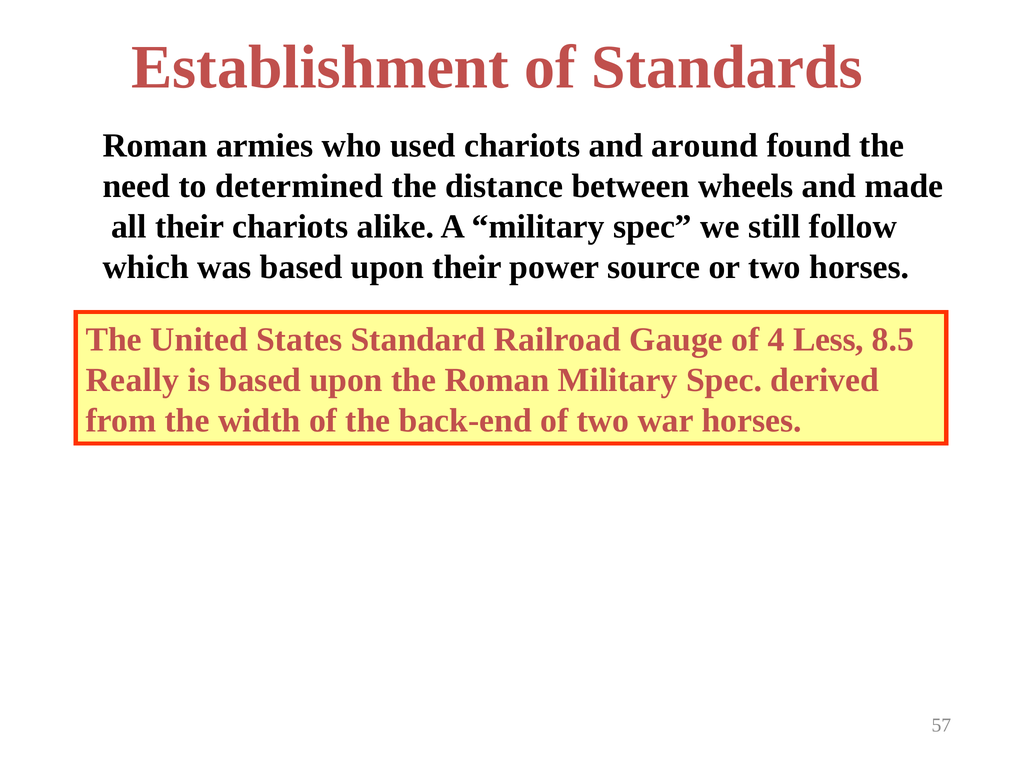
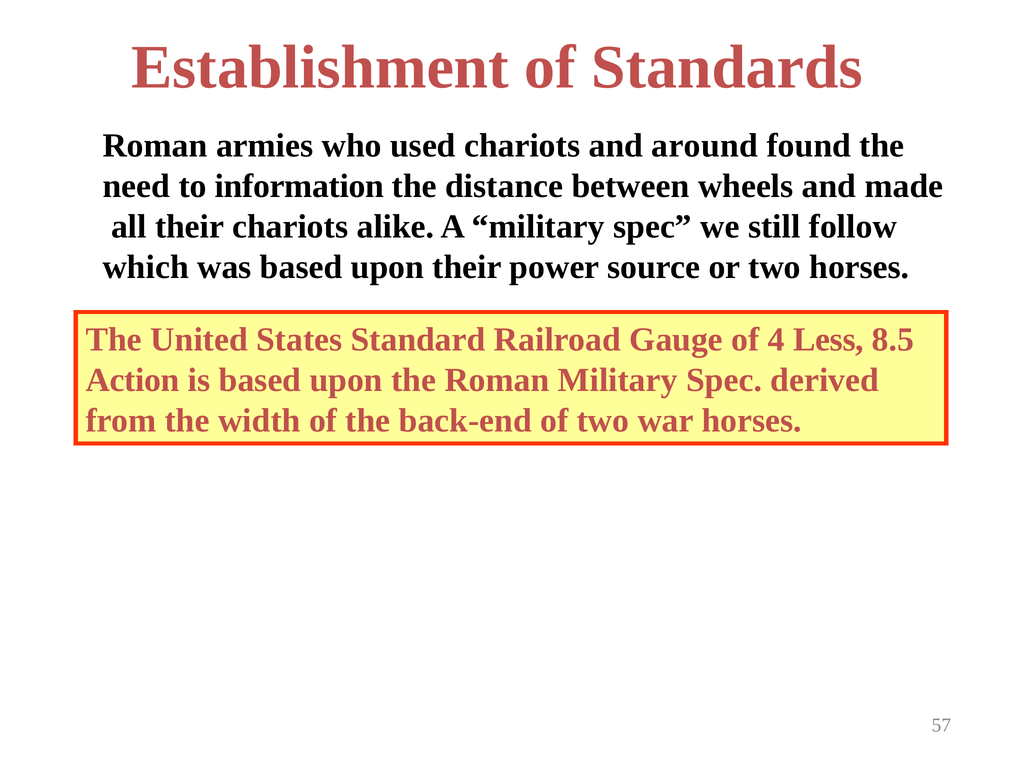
determined: determined -> information
Really: Really -> Action
